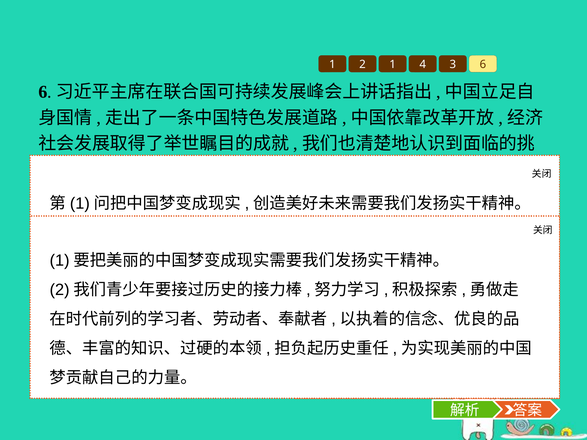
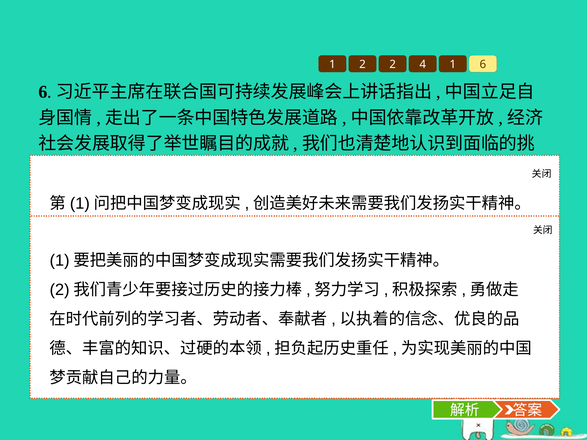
2 1: 1 -> 2
4 3: 3 -> 1
